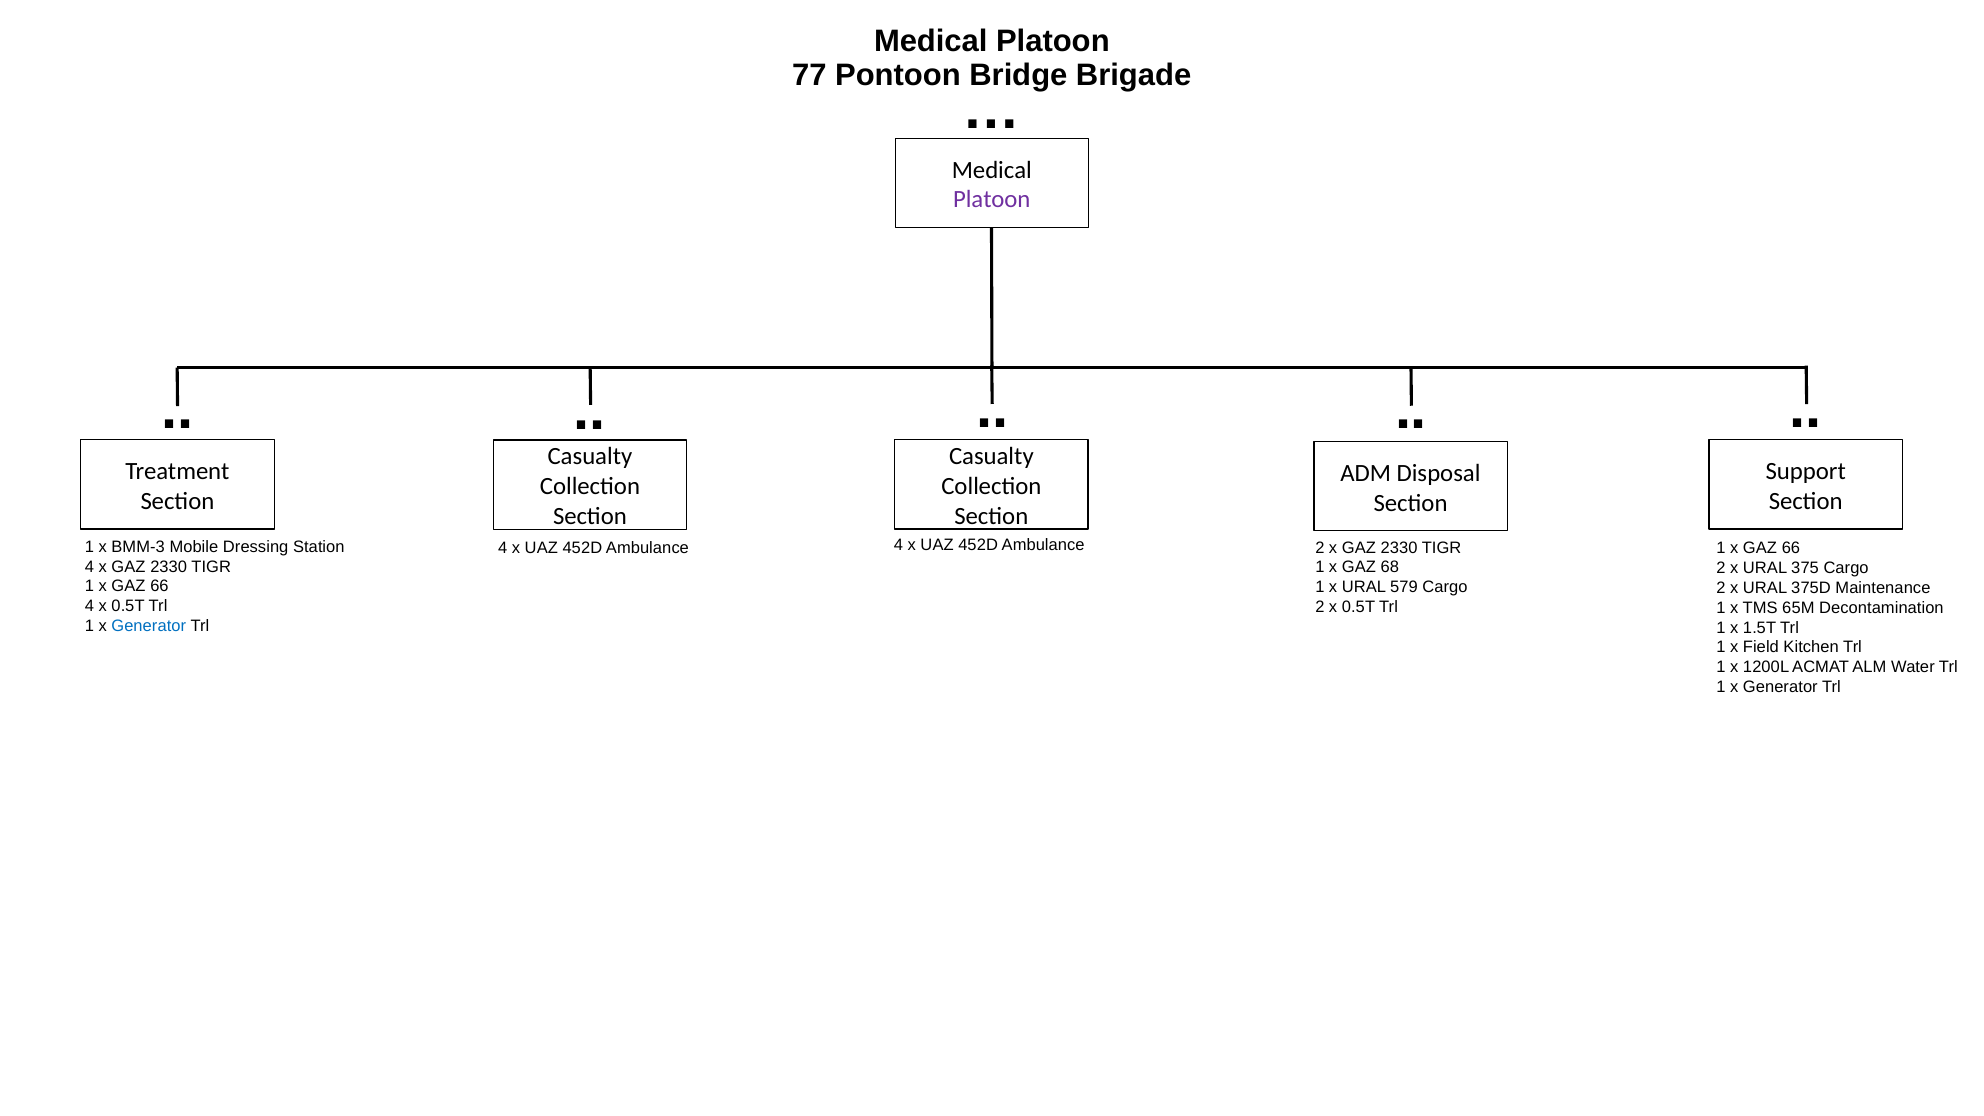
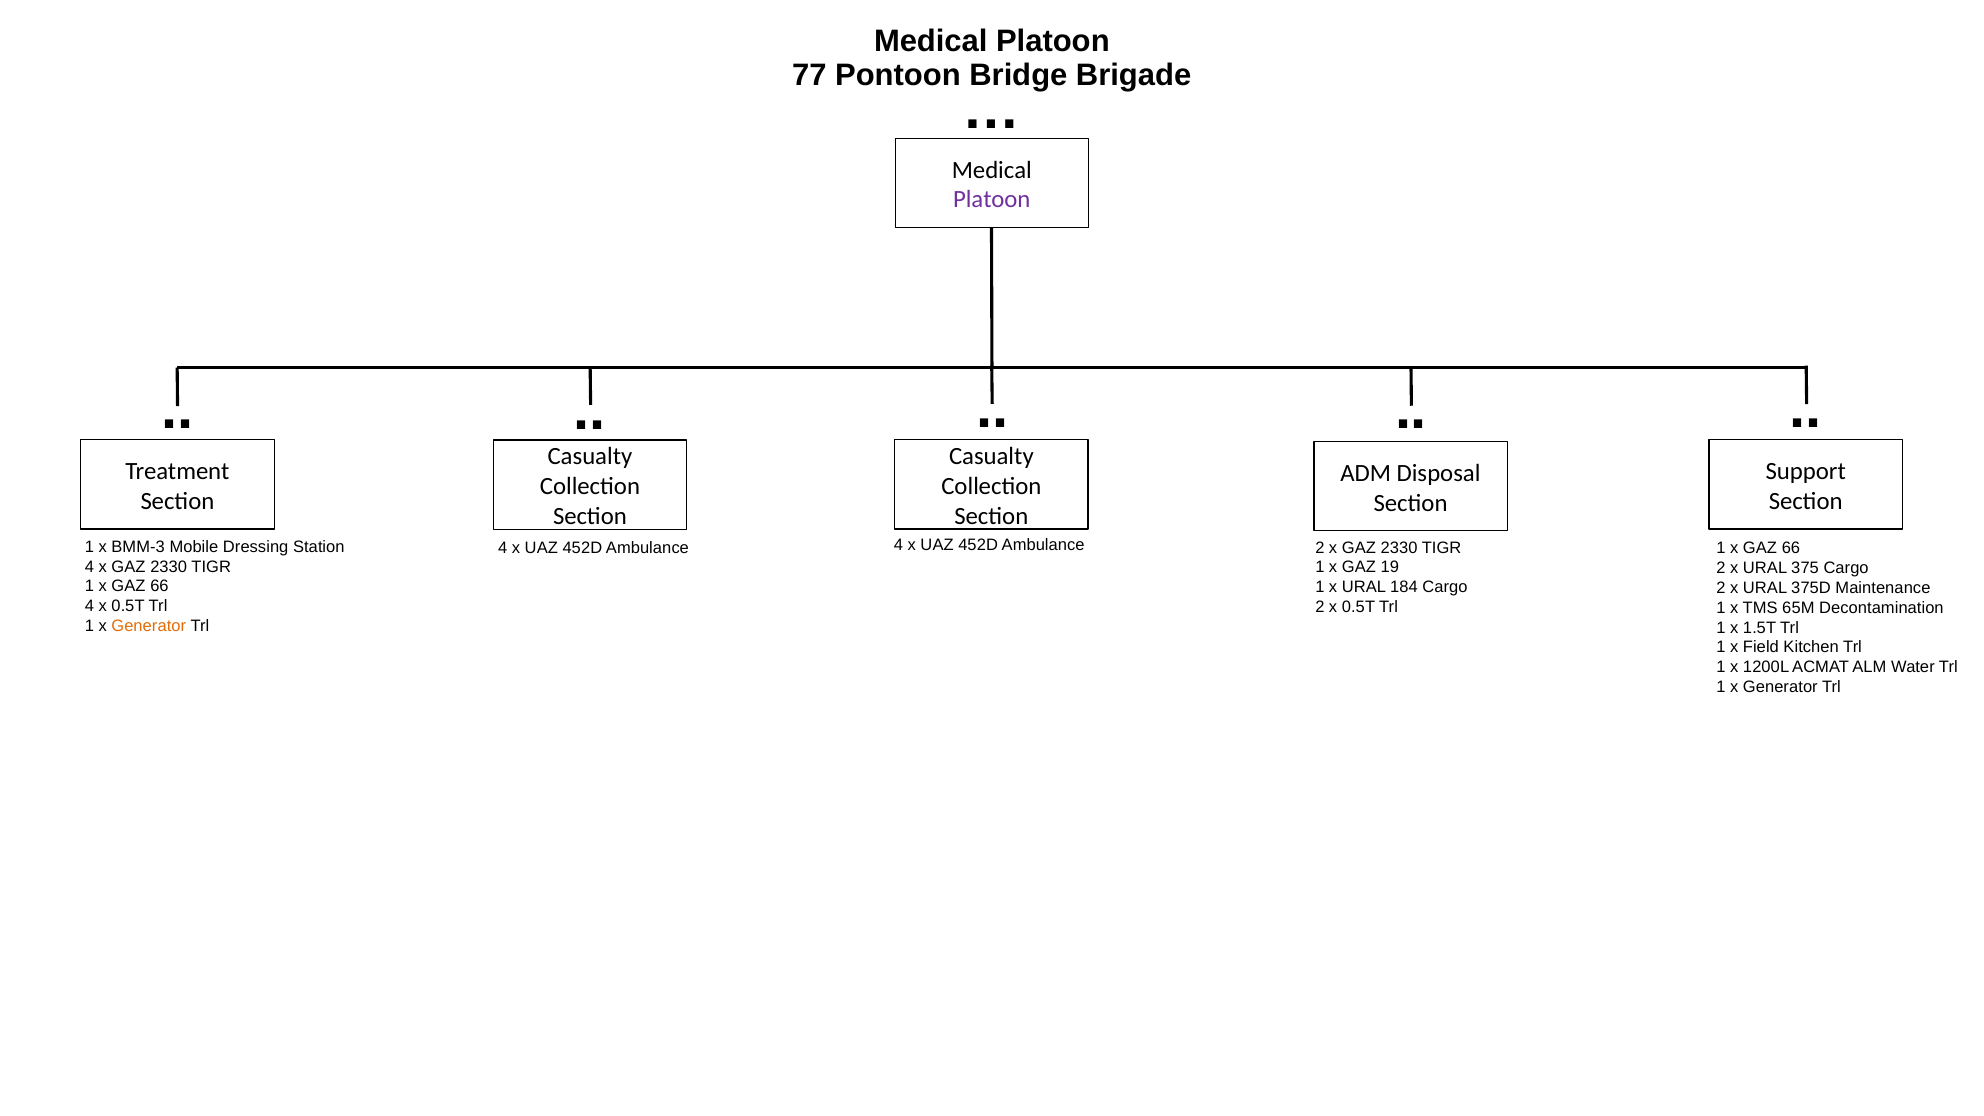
68: 68 -> 19
579: 579 -> 184
Generator at (149, 626) colour: blue -> orange
